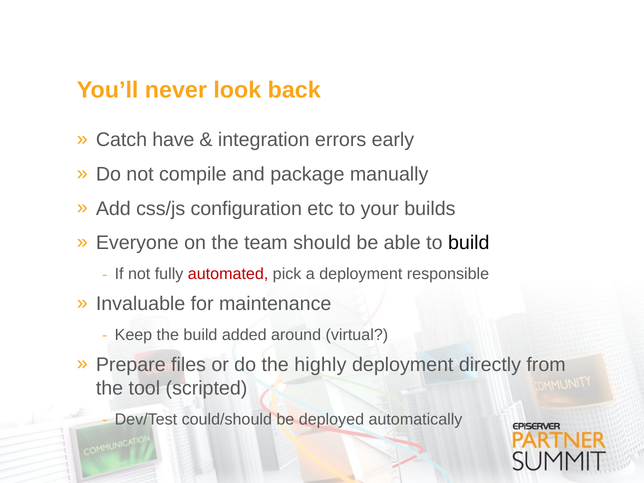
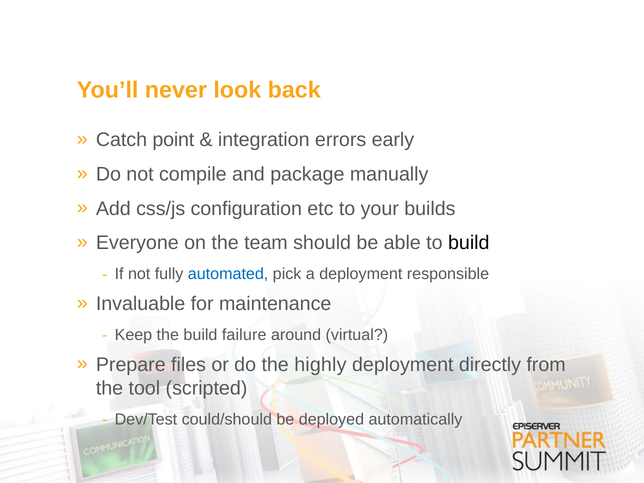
have: have -> point
automated colour: red -> blue
added: added -> failure
